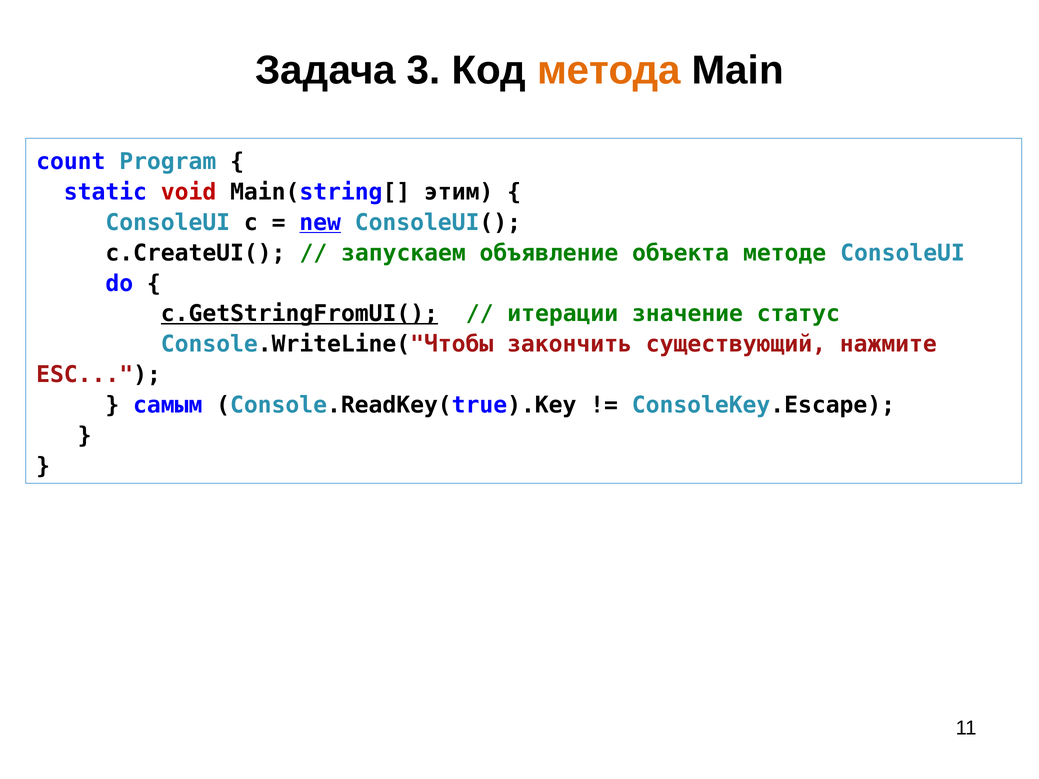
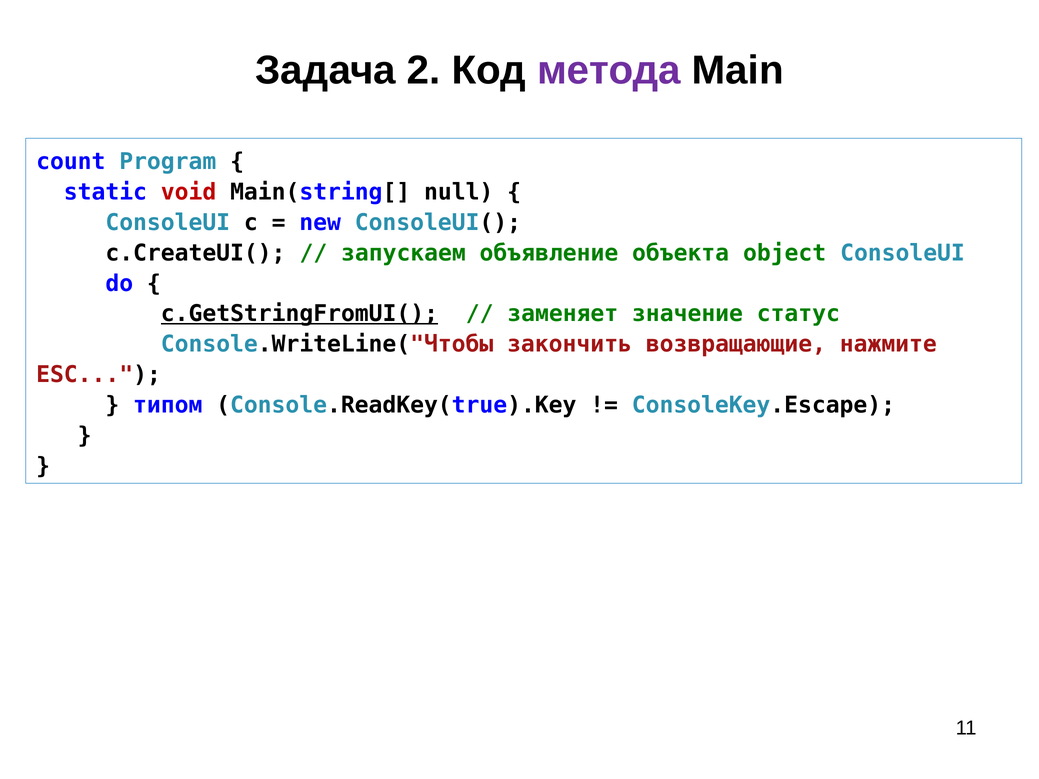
3: 3 -> 2
метода colour: orange -> purple
этим: этим -> null
new underline: present -> none
методе: методе -> object
итерации: итерации -> заменяет
существующий: существующий -> возвращающие
самым: самым -> типом
